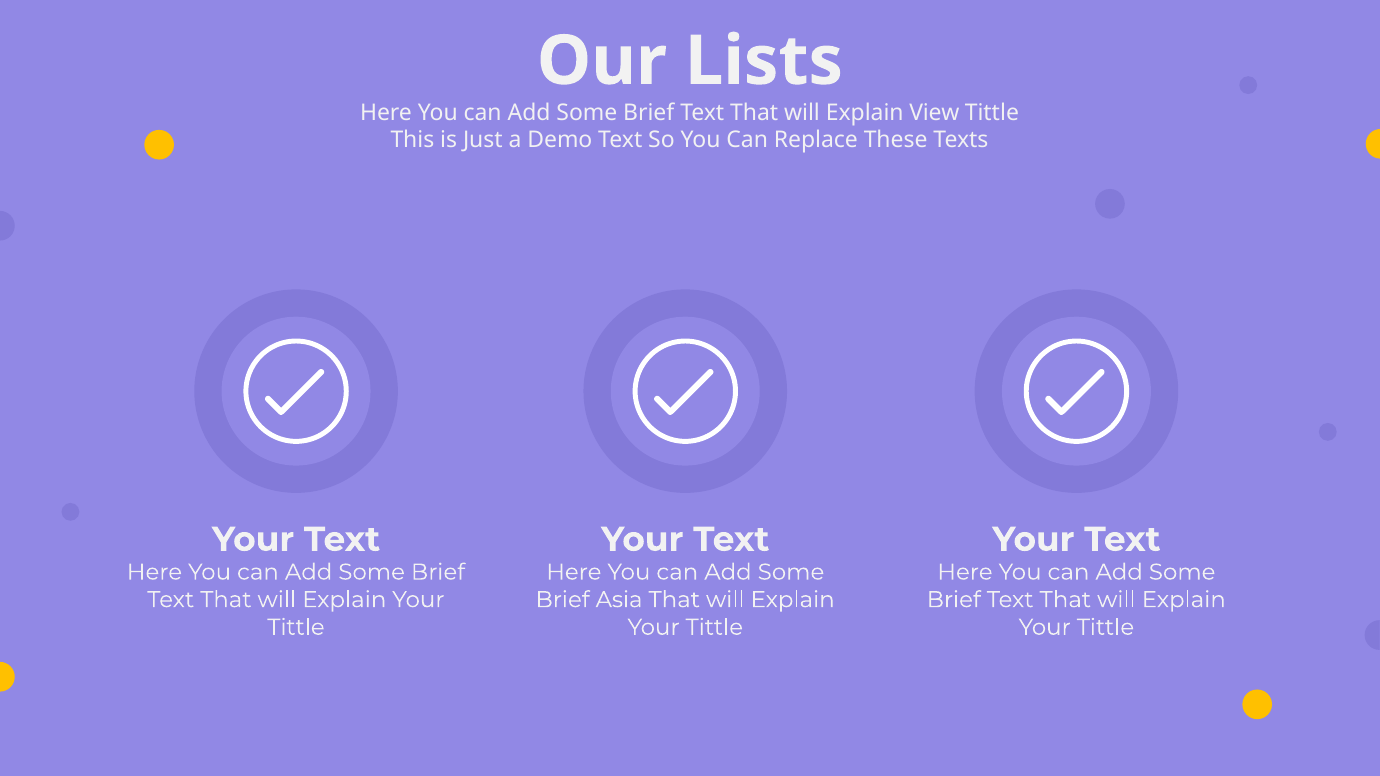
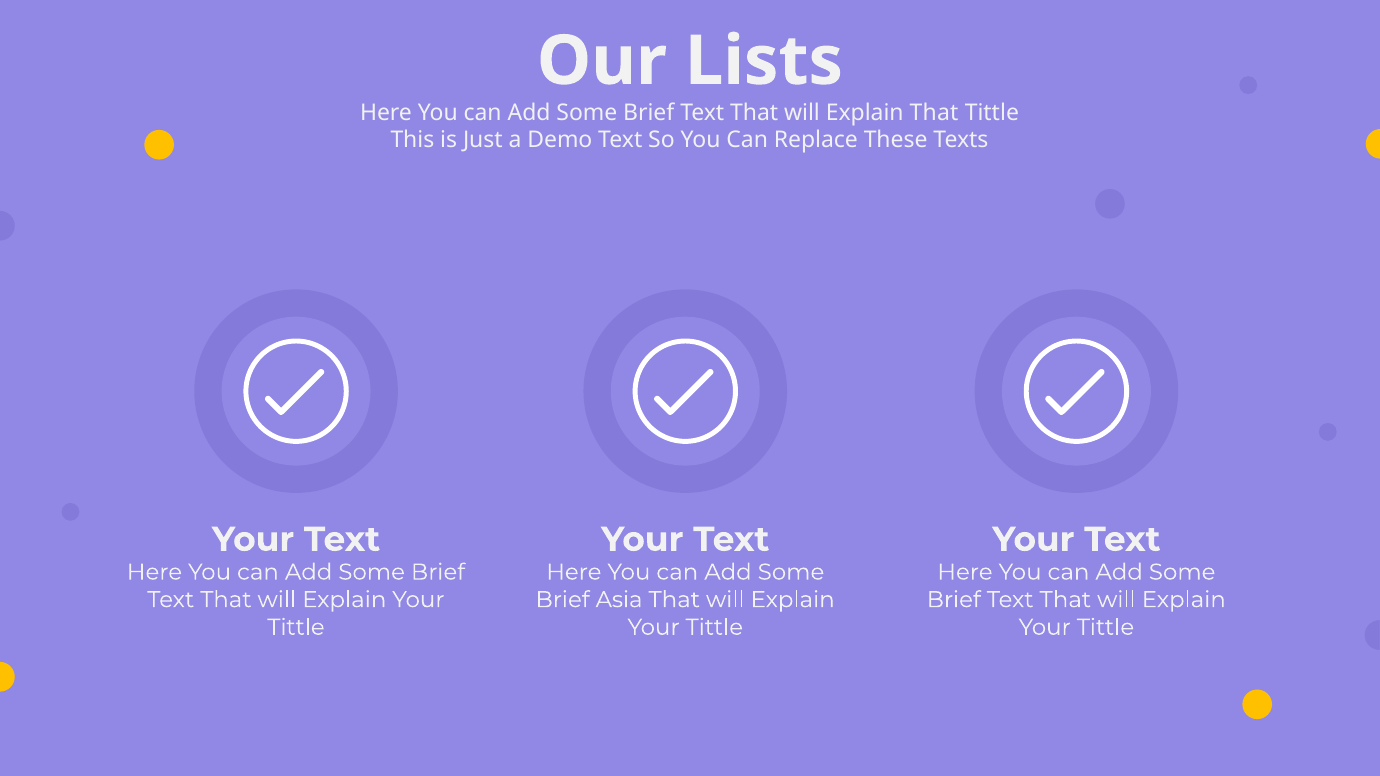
Explain View: View -> That
